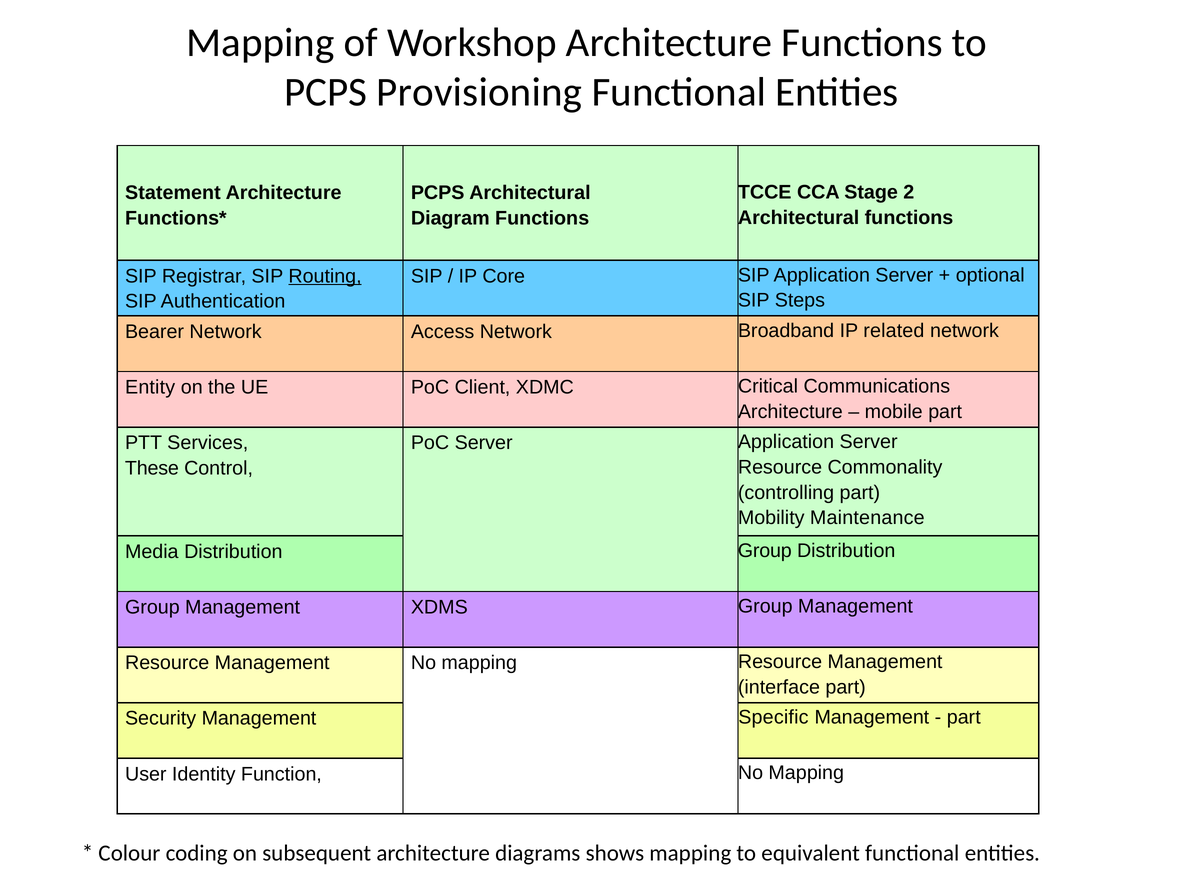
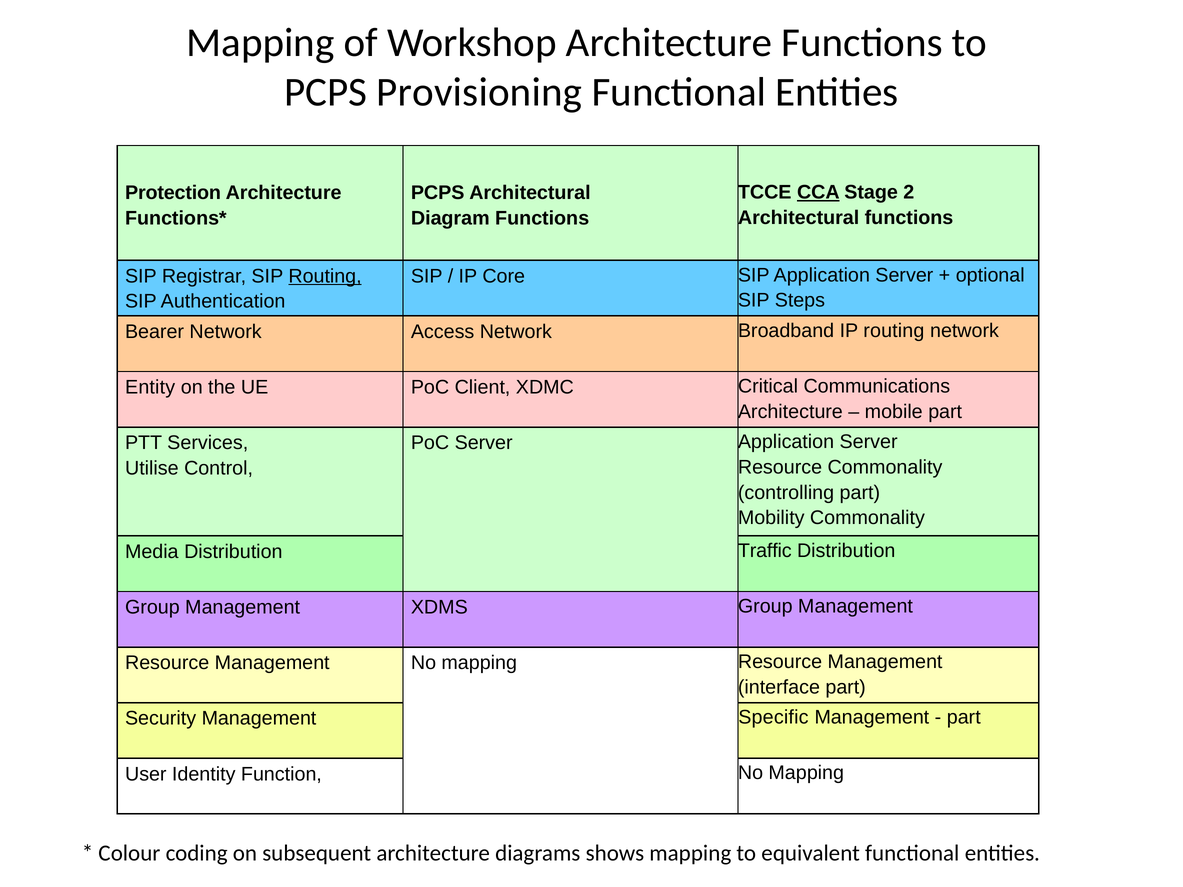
CCA underline: none -> present
Statement: Statement -> Protection
IP related: related -> routing
These: These -> Utilise
Mobility Maintenance: Maintenance -> Commonality
Media Distribution Group: Group -> Traffic
